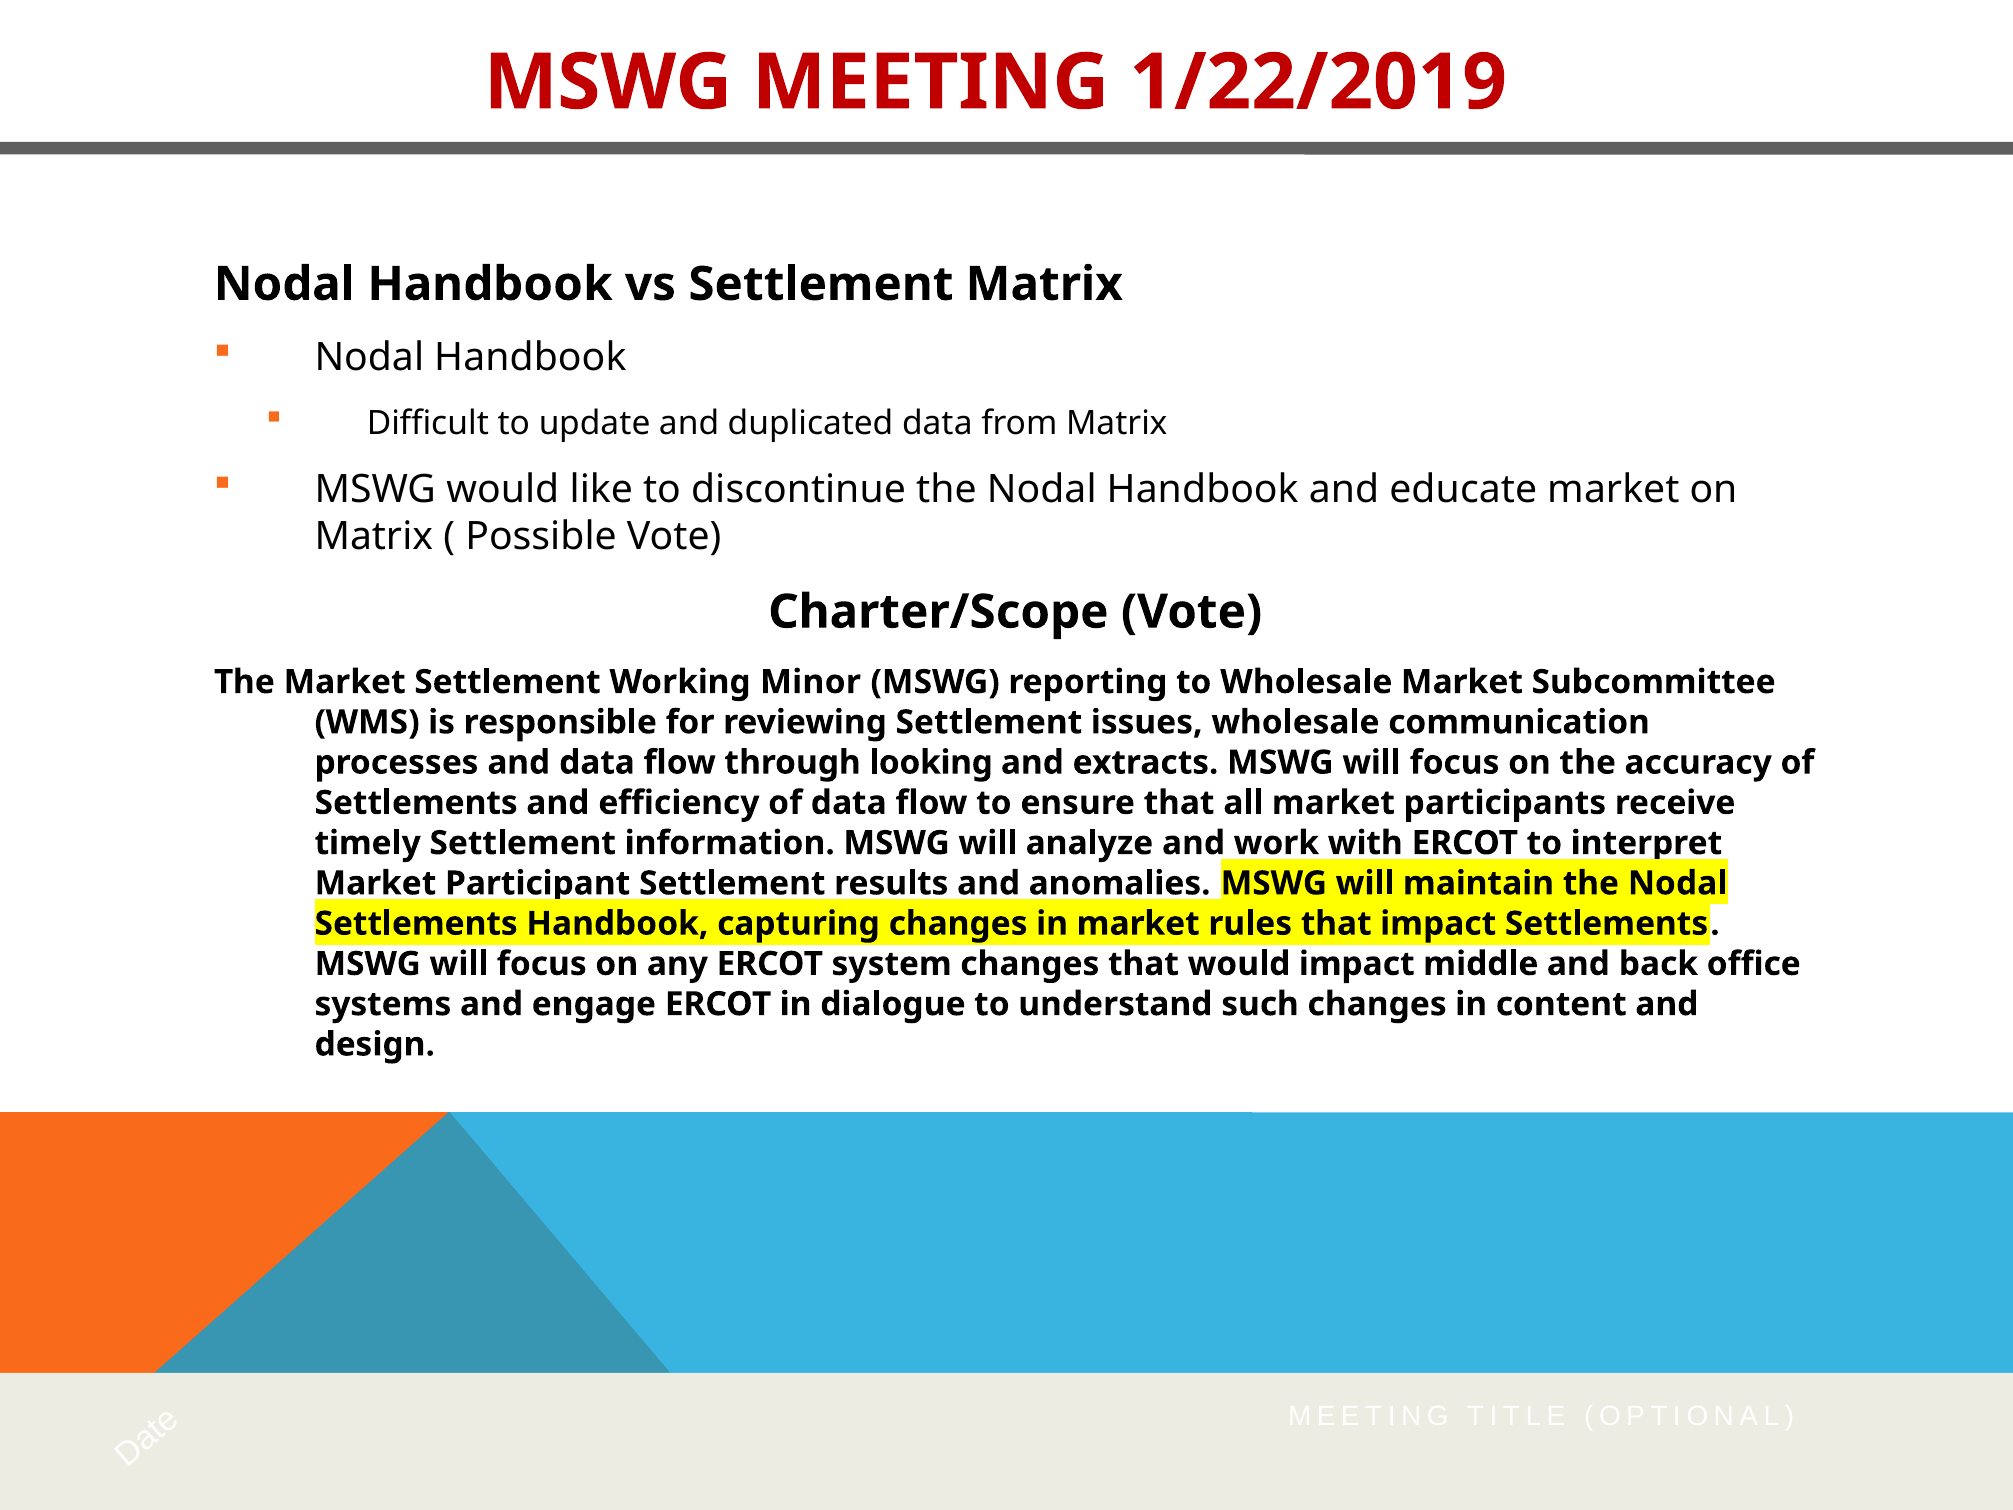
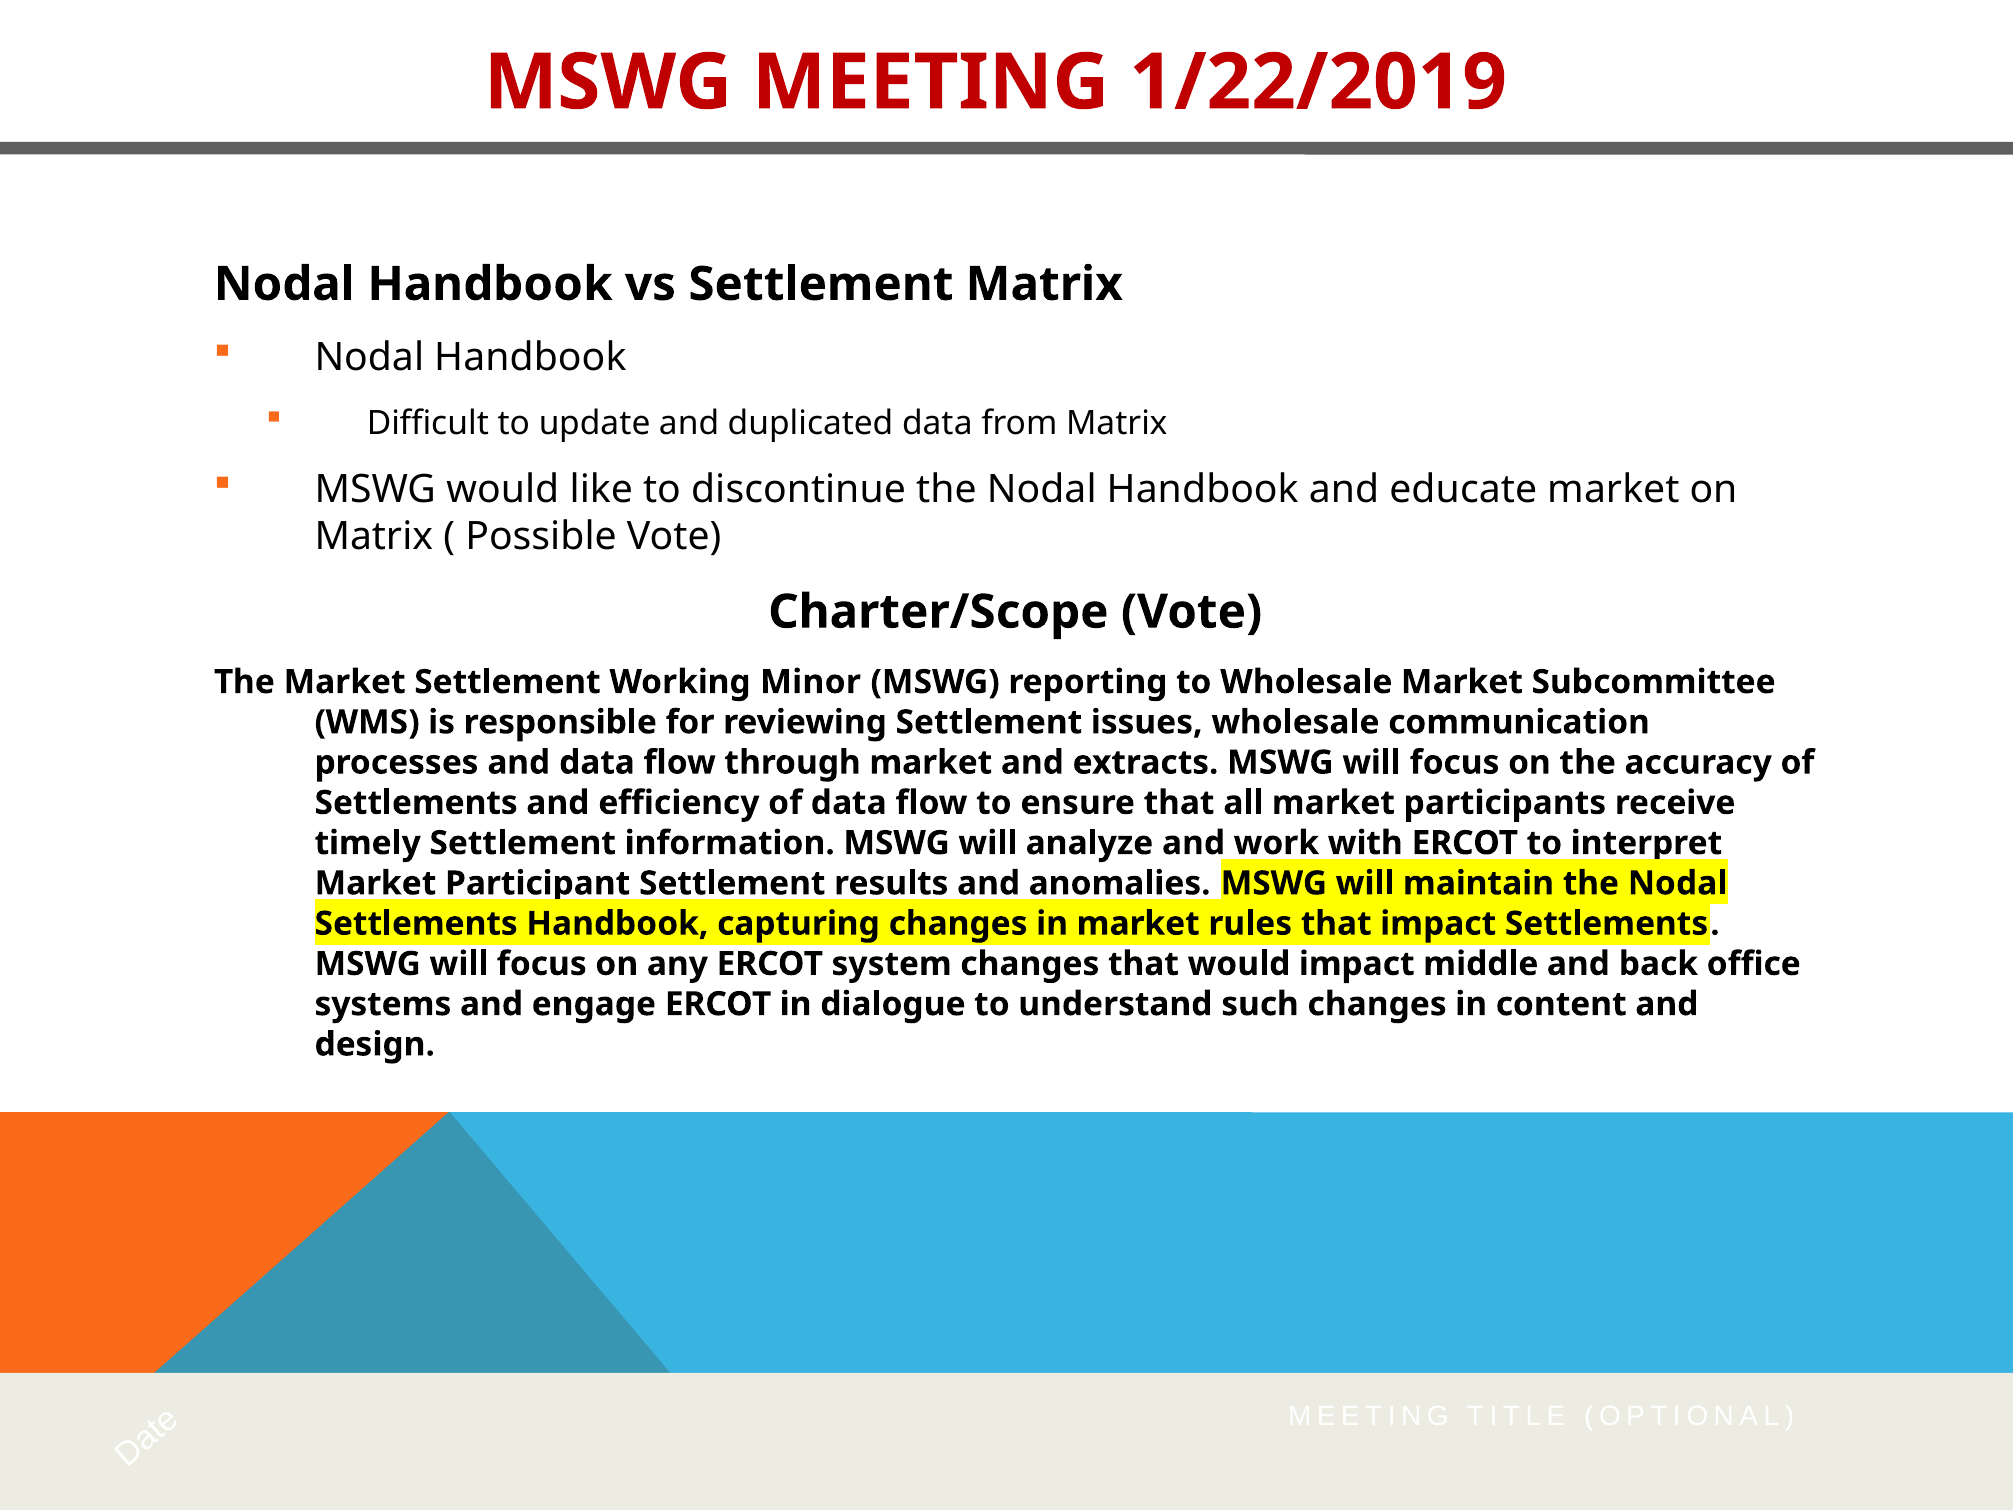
through looking: looking -> market
